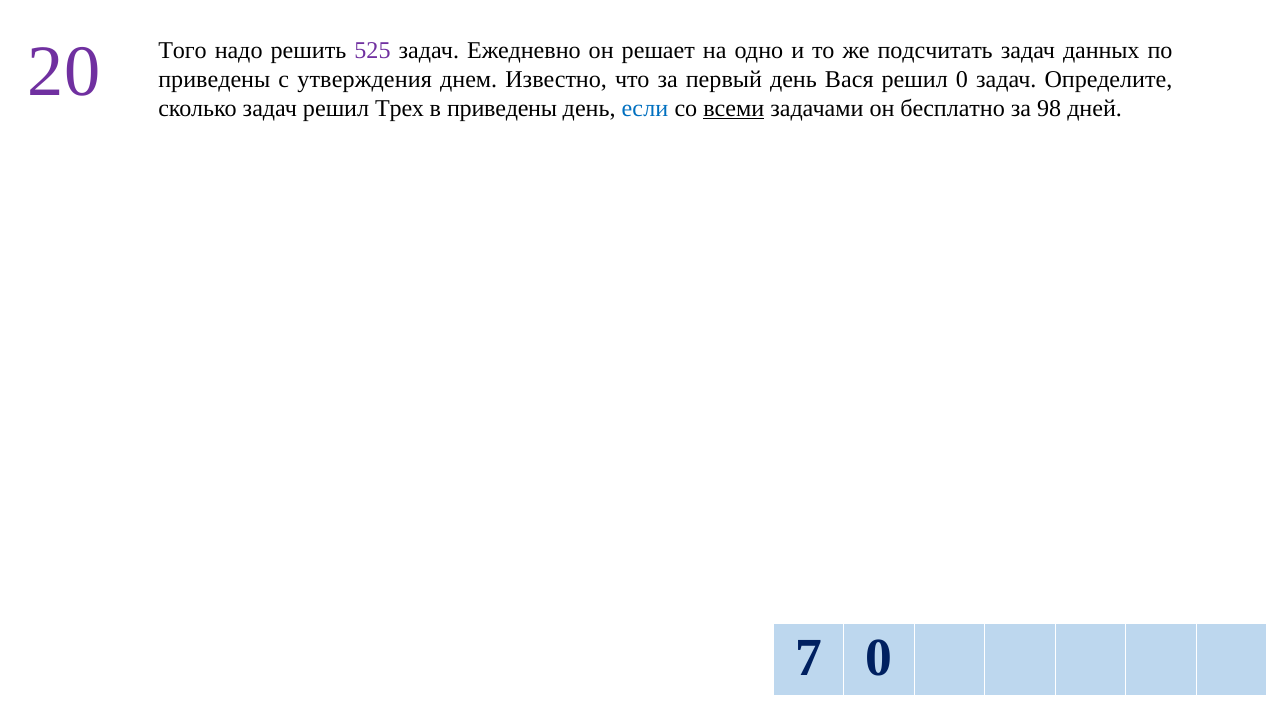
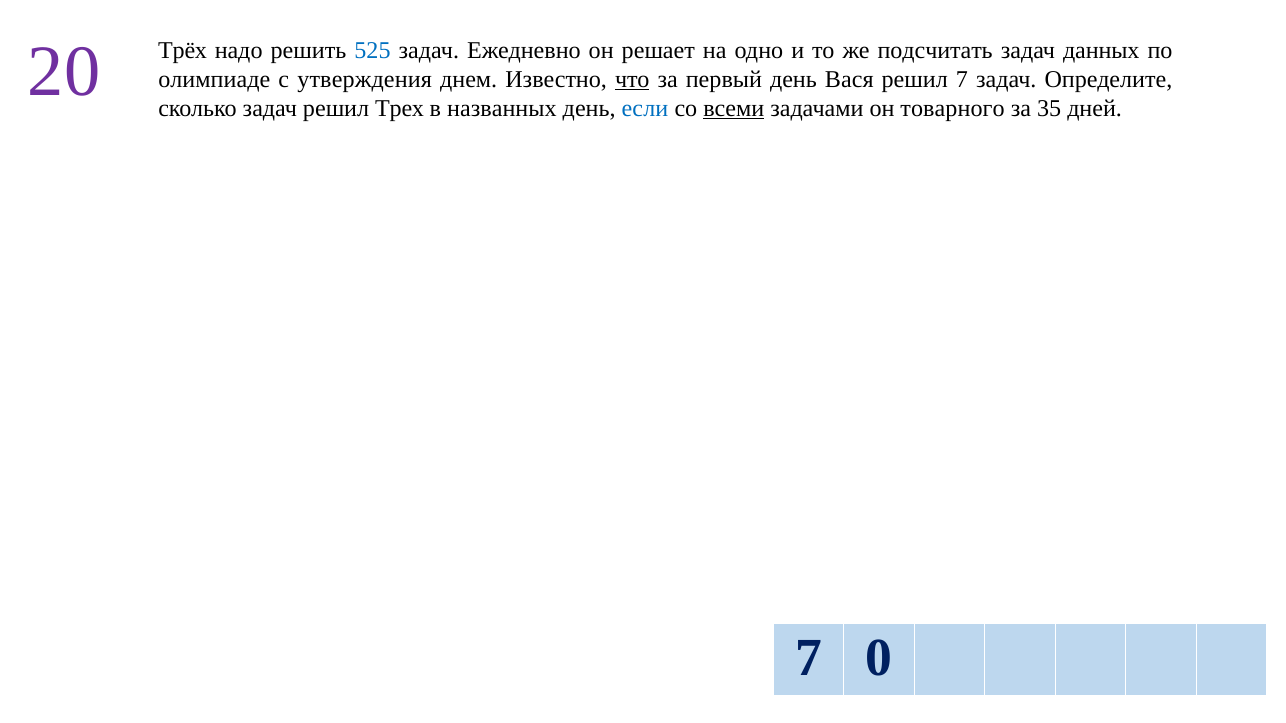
Того: Того -> Трёх
525 colour: purple -> blue
приведены at (214, 79): приведены -> олимпиаде
что underline: none -> present
решил 0: 0 -> 7
в приведены: приведены -> названных
бесплатно: бесплатно -> товарного
98: 98 -> 35
